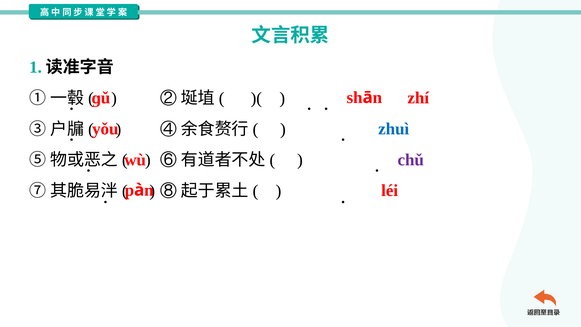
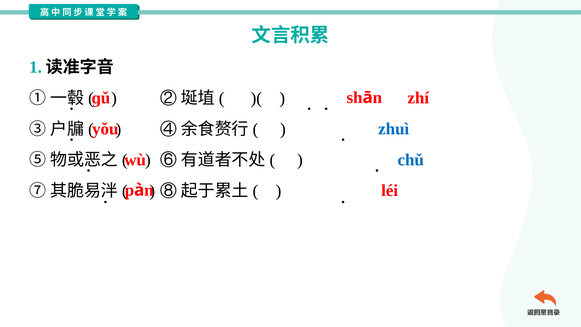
chǔ colour: purple -> blue
